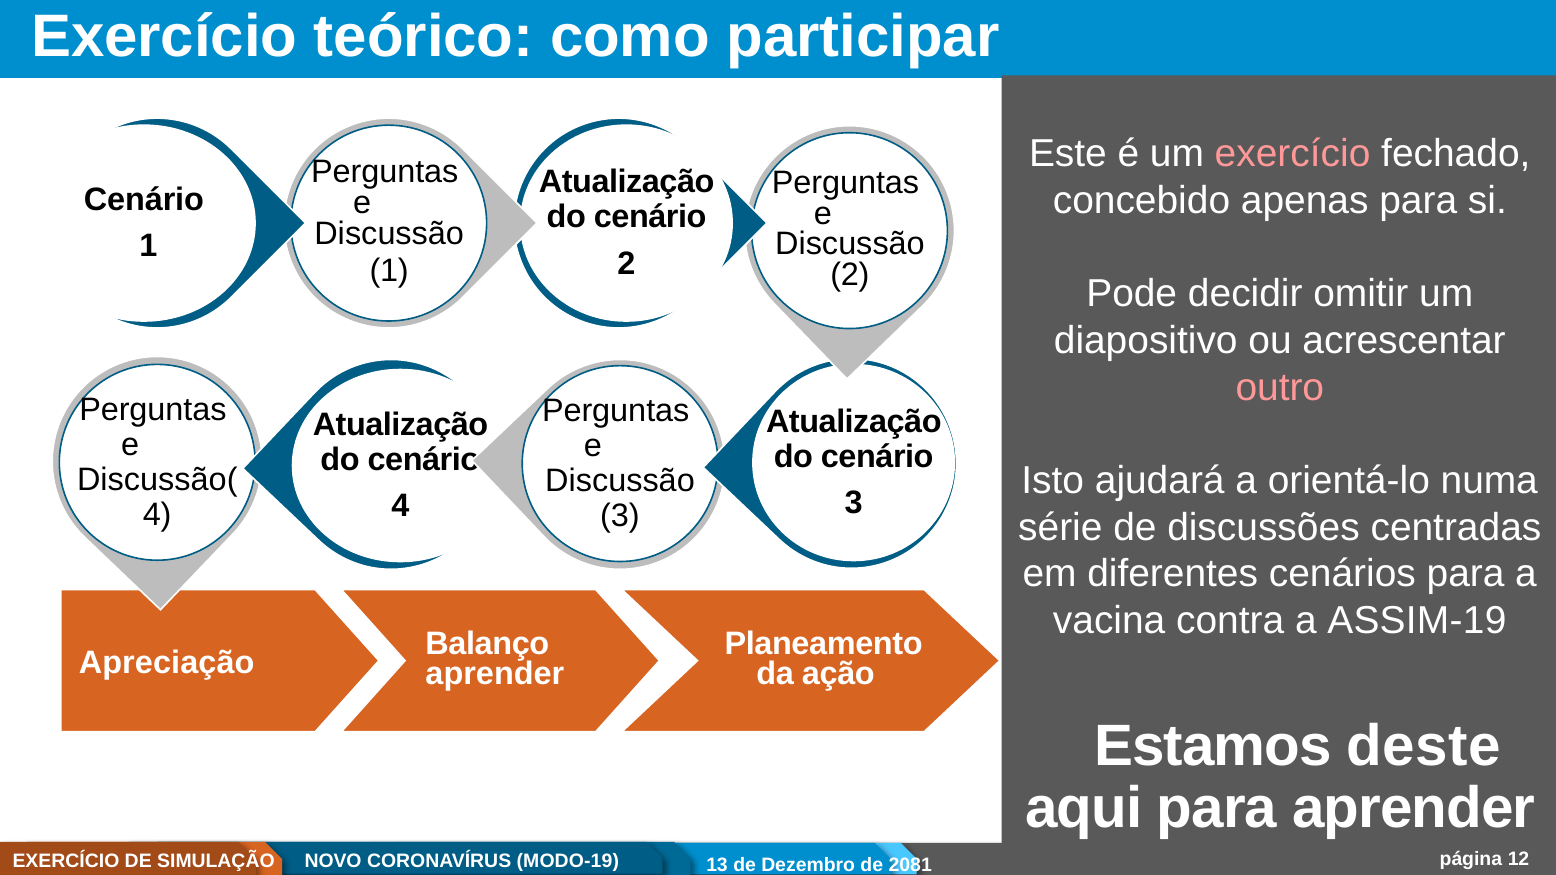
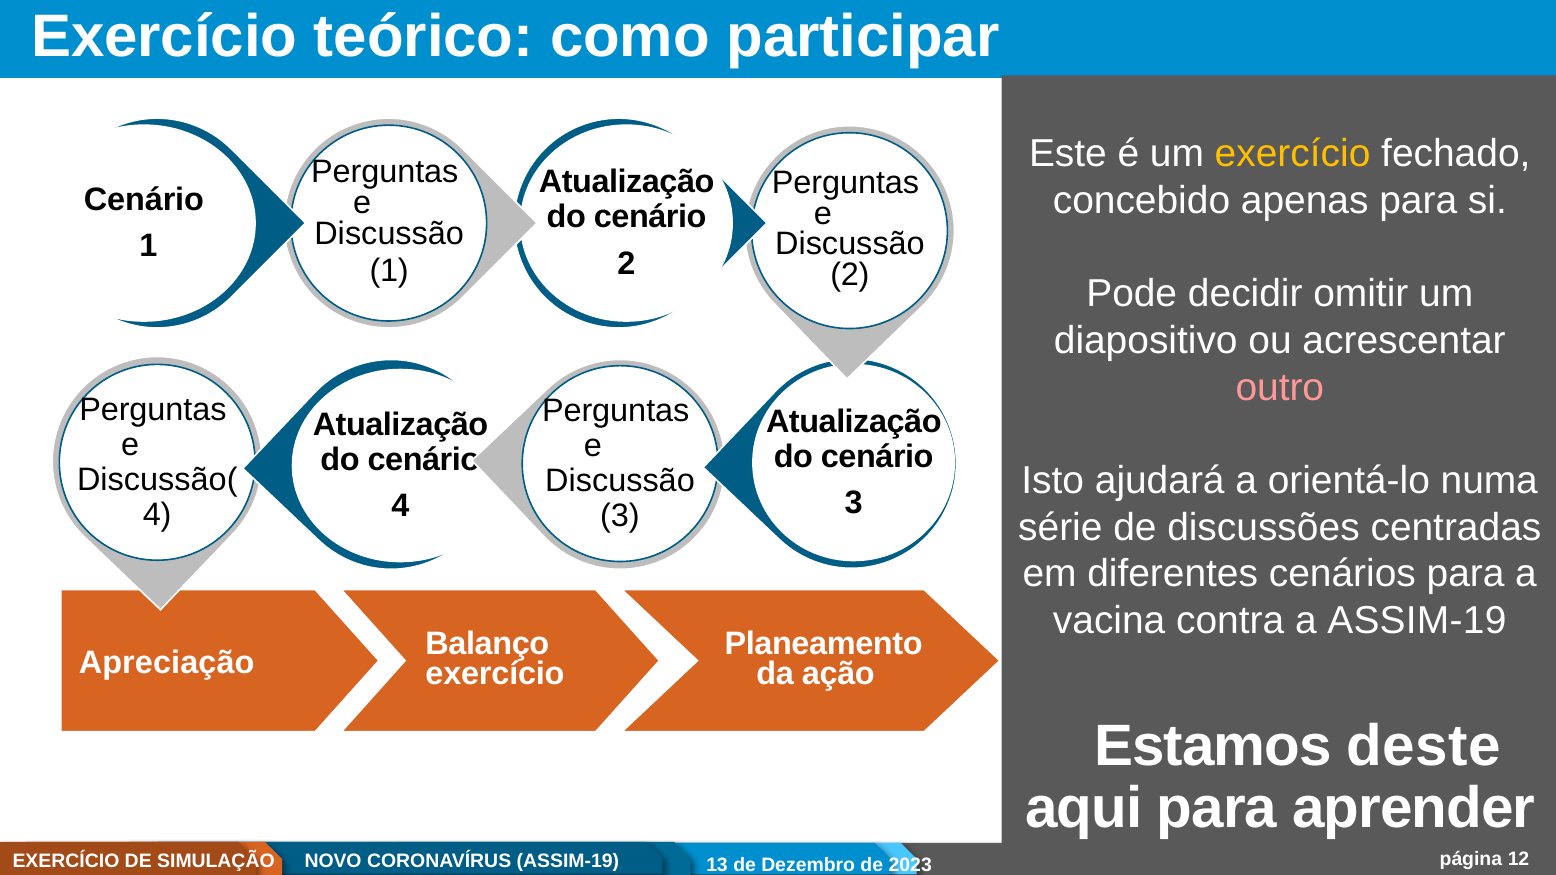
exercício at (1293, 154) colour: pink -> yellow
aprender at (495, 674): aprender -> exercício
MODO-19 at (568, 862): MODO-19 -> ASSIM-19
2081: 2081 -> 2023
